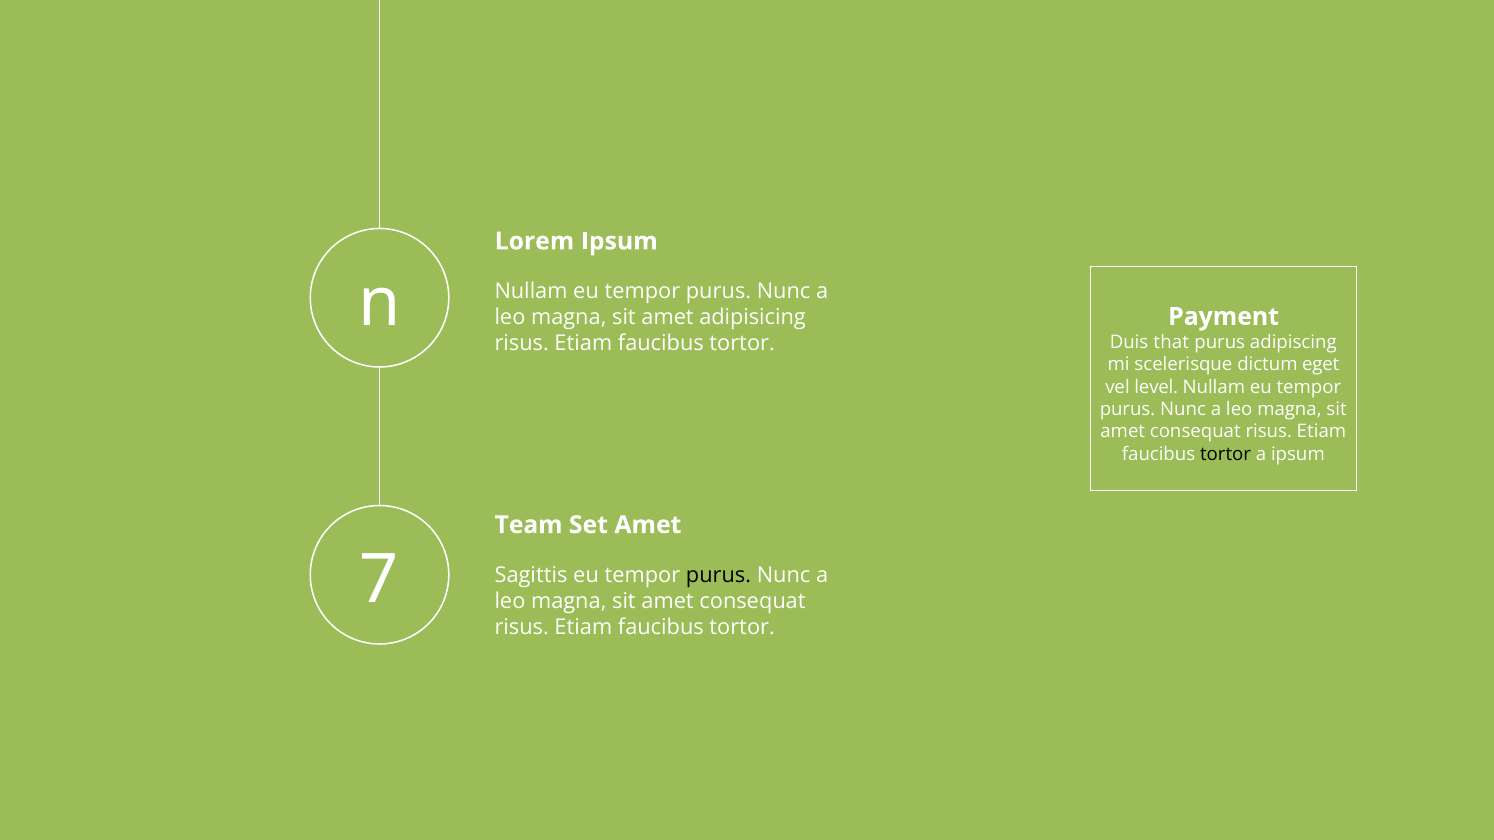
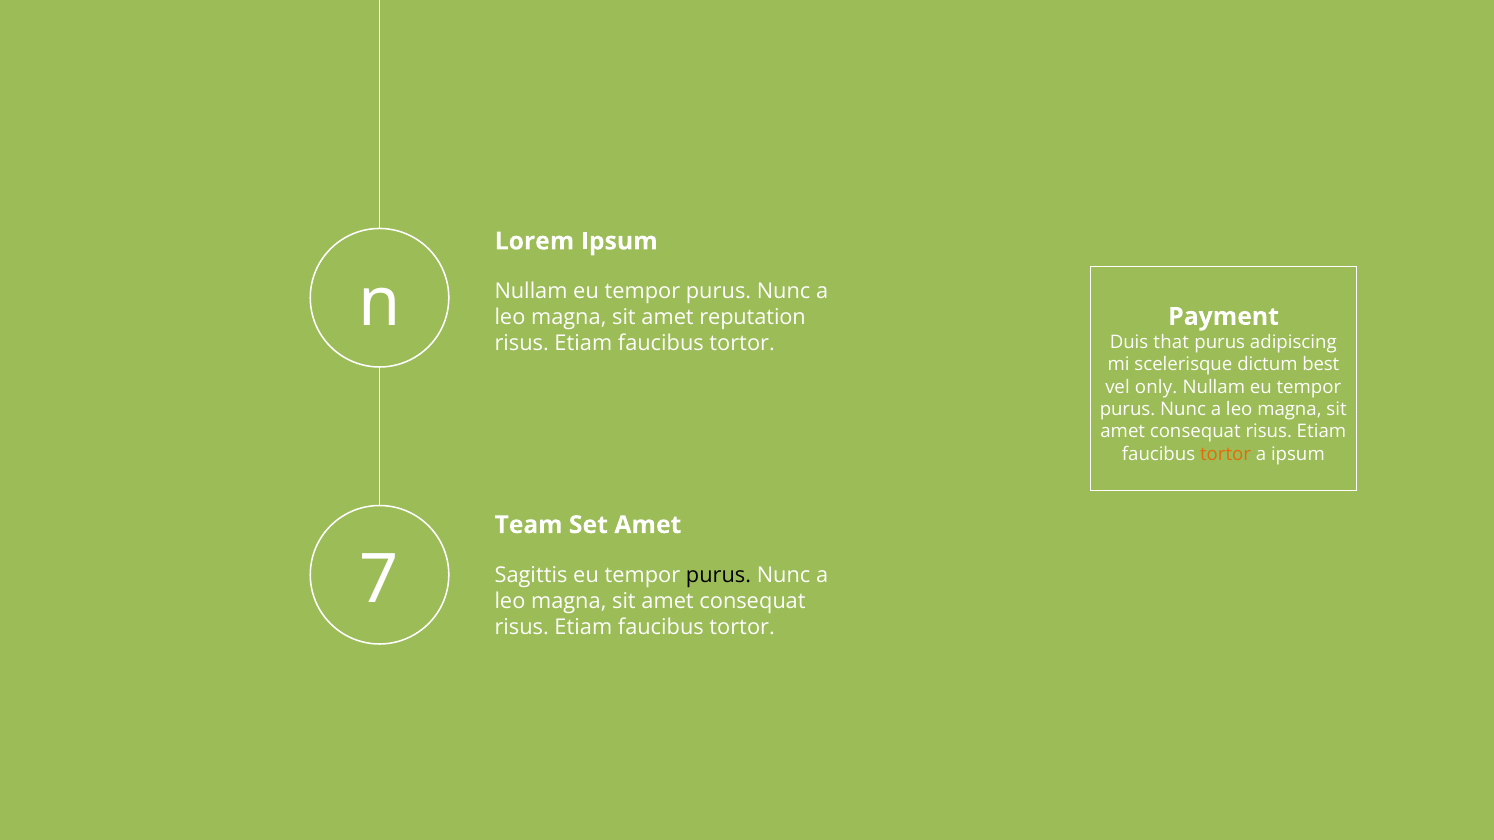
adipisicing: adipisicing -> reputation
eget: eget -> best
level: level -> only
tortor at (1226, 454) colour: black -> orange
